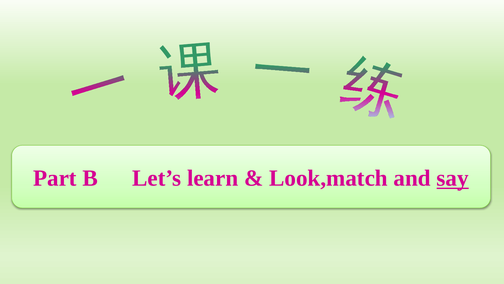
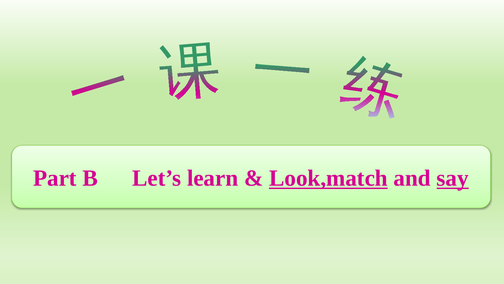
Look,match underline: none -> present
